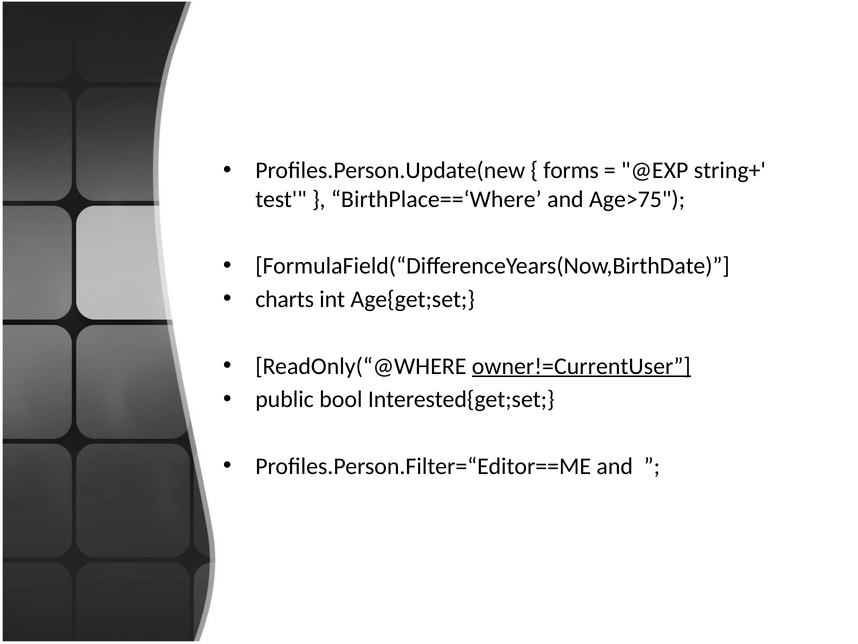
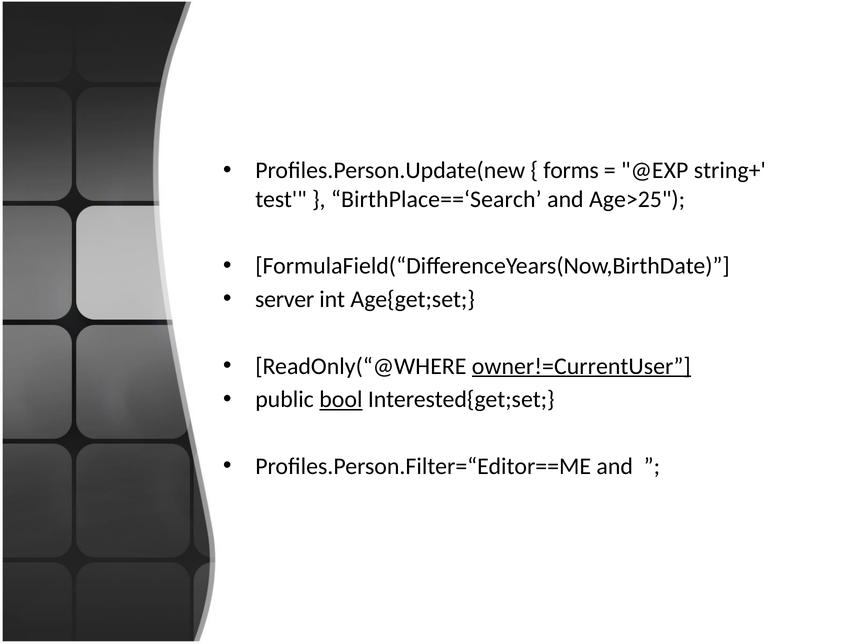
BirthPlace==‘Where: BirthPlace==‘Where -> BirthPlace==‘Search
Age>75: Age>75 -> Age>25
charts: charts -> server
bool underline: none -> present
